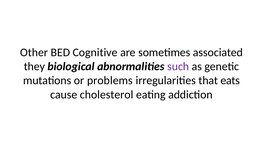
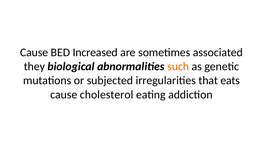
Other at (34, 52): Other -> Cause
Cognitive: Cognitive -> Increased
such colour: purple -> orange
problems: problems -> subjected
